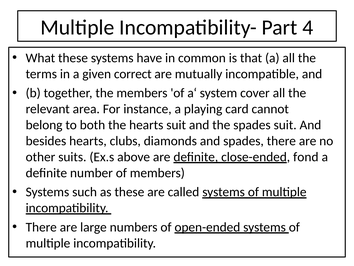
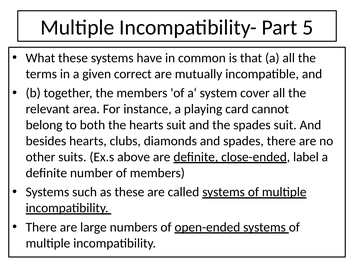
4: 4 -> 5
fond: fond -> label
